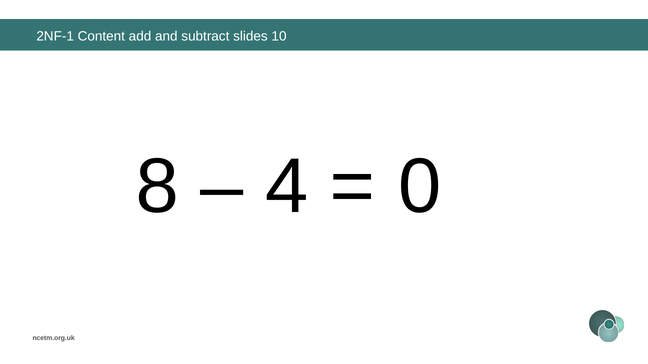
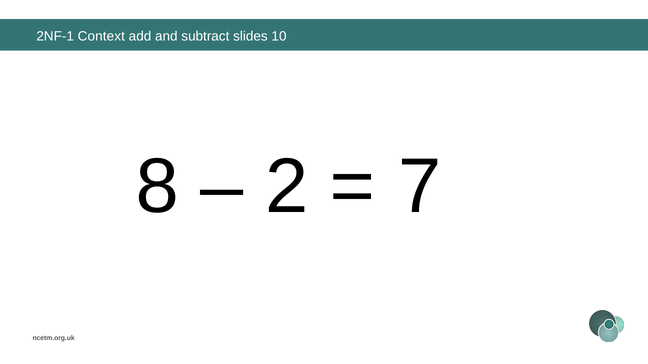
Content: Content -> Context
4: 4 -> 2
0: 0 -> 7
